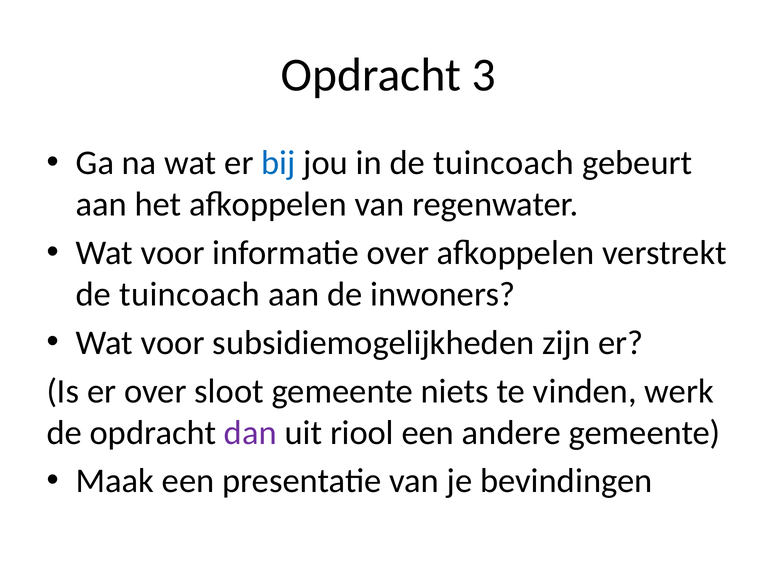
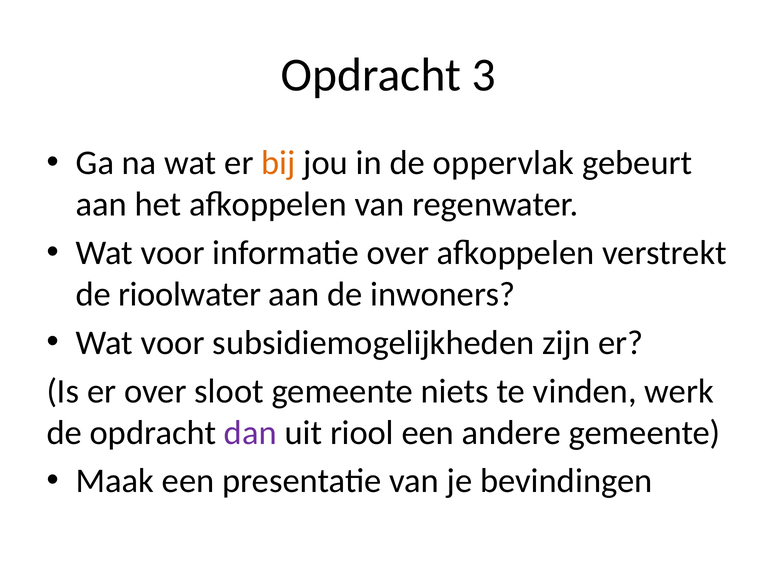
bij colour: blue -> orange
in de tuincoach: tuincoach -> oppervlak
tuincoach at (189, 294): tuincoach -> rioolwater
